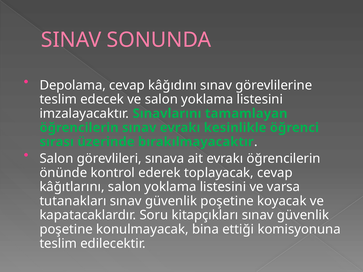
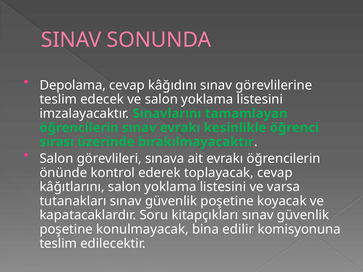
ettiği: ettiği -> edilir
